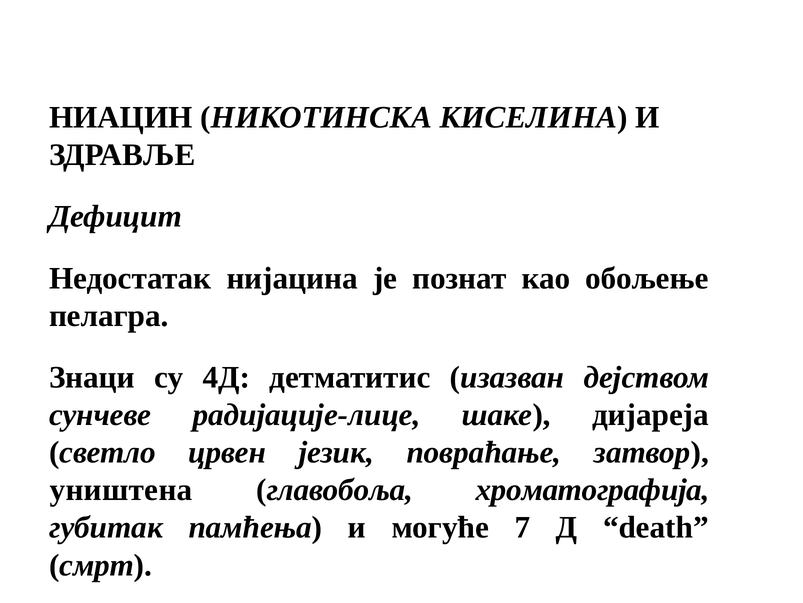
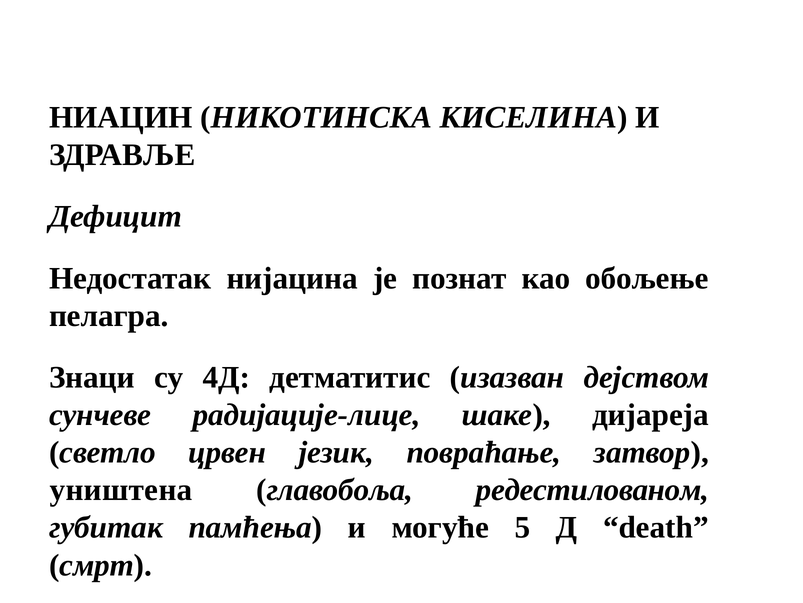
хроматографија: хроматографија -> редестилованом
7: 7 -> 5
